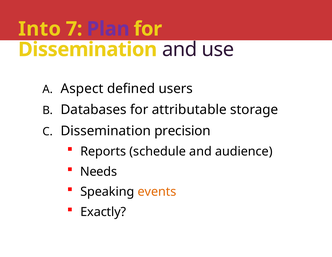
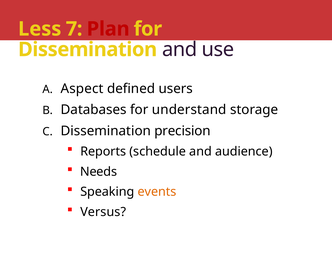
Into: Into -> Less
Plan colour: purple -> red
attributable: attributable -> understand
Exactly: Exactly -> Versus
